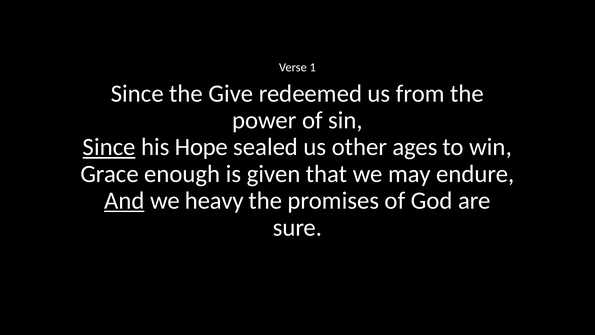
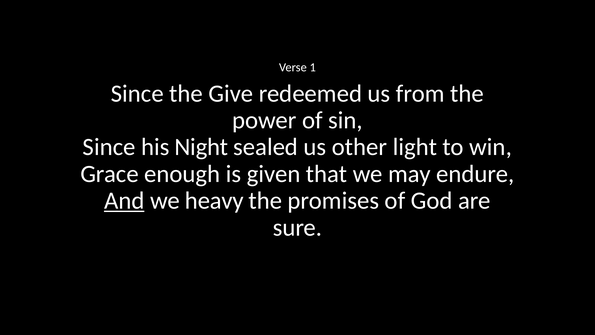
Since at (109, 147) underline: present -> none
Hope: Hope -> Night
ages: ages -> light
